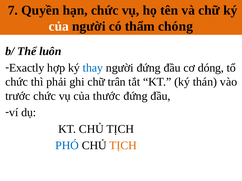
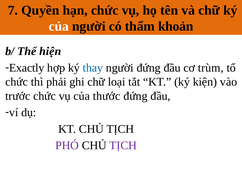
chóng: chóng -> khoản
luôn: luôn -> hiện
dóng: dóng -> trùm
trân: trân -> loại
thán: thán -> kiện
PHÓ colour: blue -> purple
TỊCH at (123, 146) colour: orange -> purple
